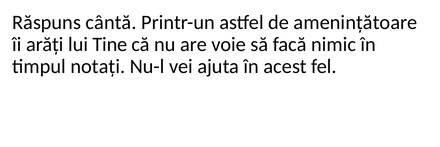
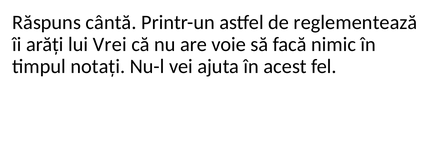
amenințătoare: amenințătoare -> reglementează
Tine: Tine -> Vrei
